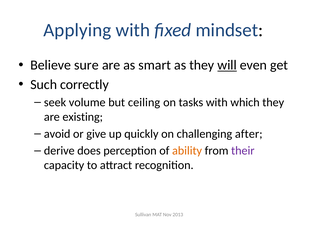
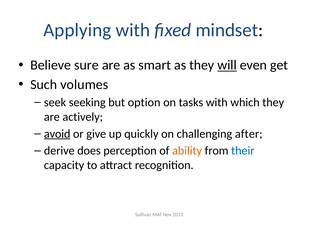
correctly: correctly -> volumes
volume: volume -> seeking
ceiling: ceiling -> option
existing: existing -> actively
avoid underline: none -> present
their colour: purple -> blue
